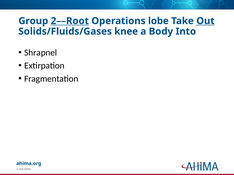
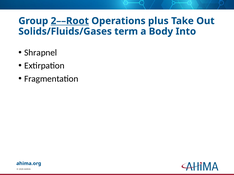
lobe: lobe -> plus
Out underline: present -> none
knee: knee -> term
